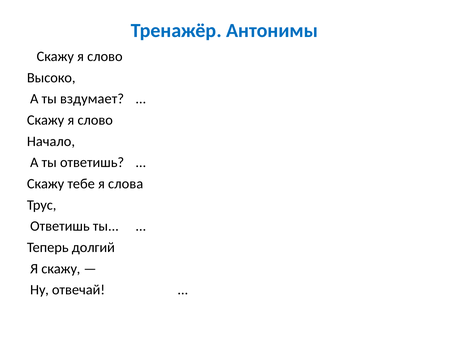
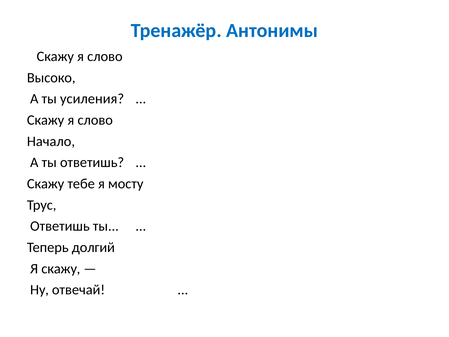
вздумает: вздумает -> усиления
слова: слова -> мосту
